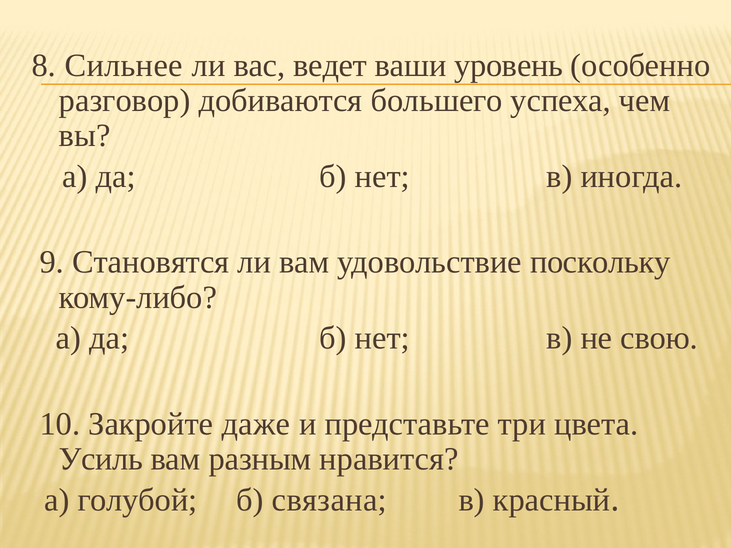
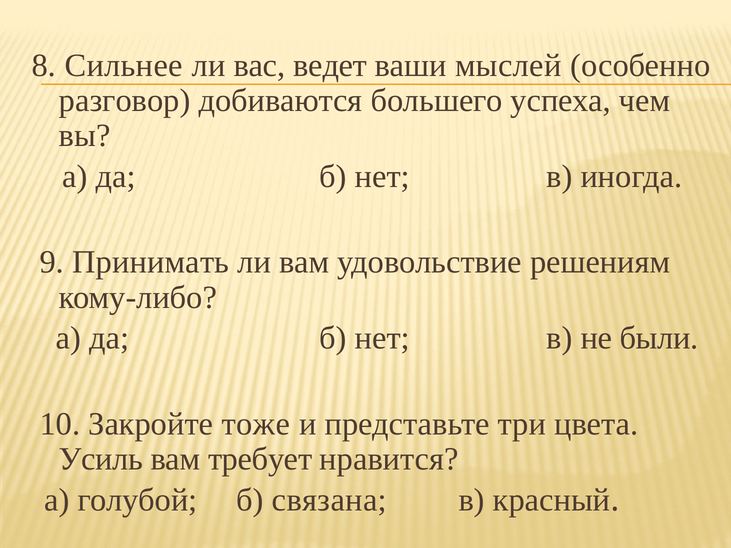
уровень: уровень -> мыслей
Становятся: Становятся -> Принимать
поскольку: поскольку -> решениям
свою: свою -> были
даже: даже -> тоже
разным: разным -> требует
